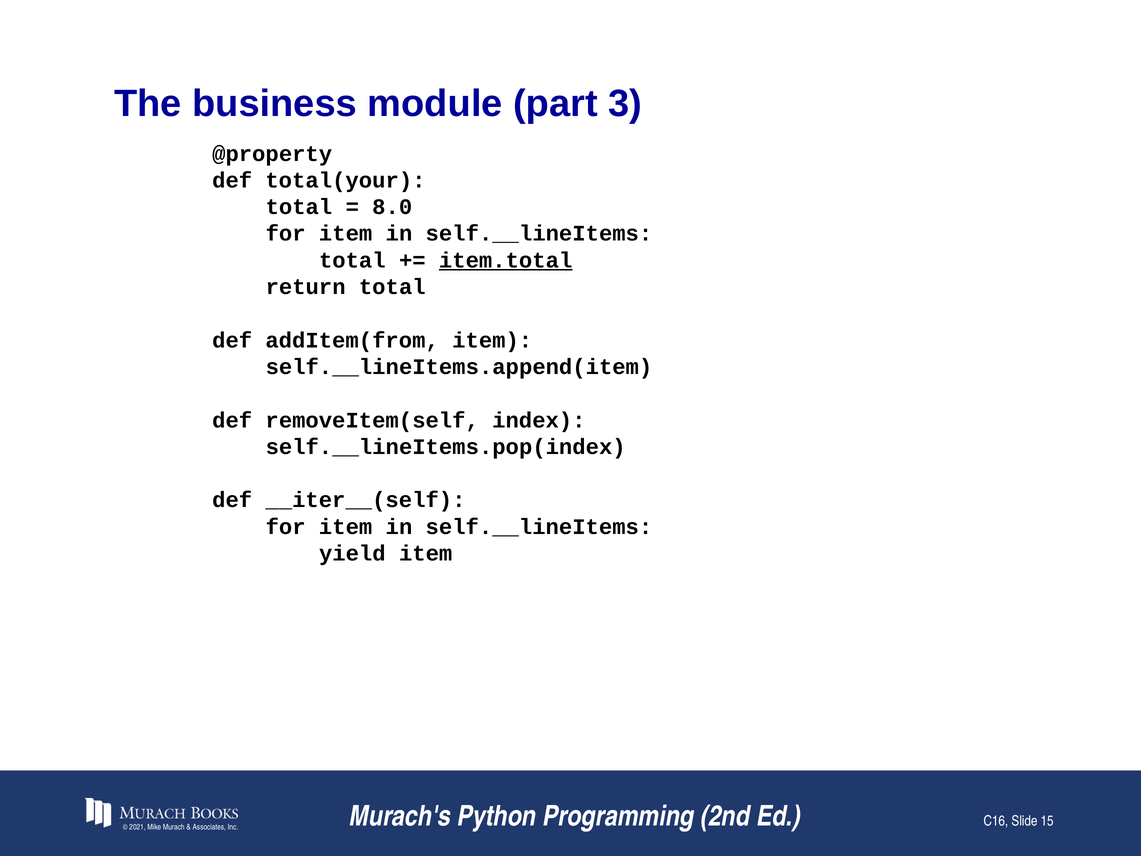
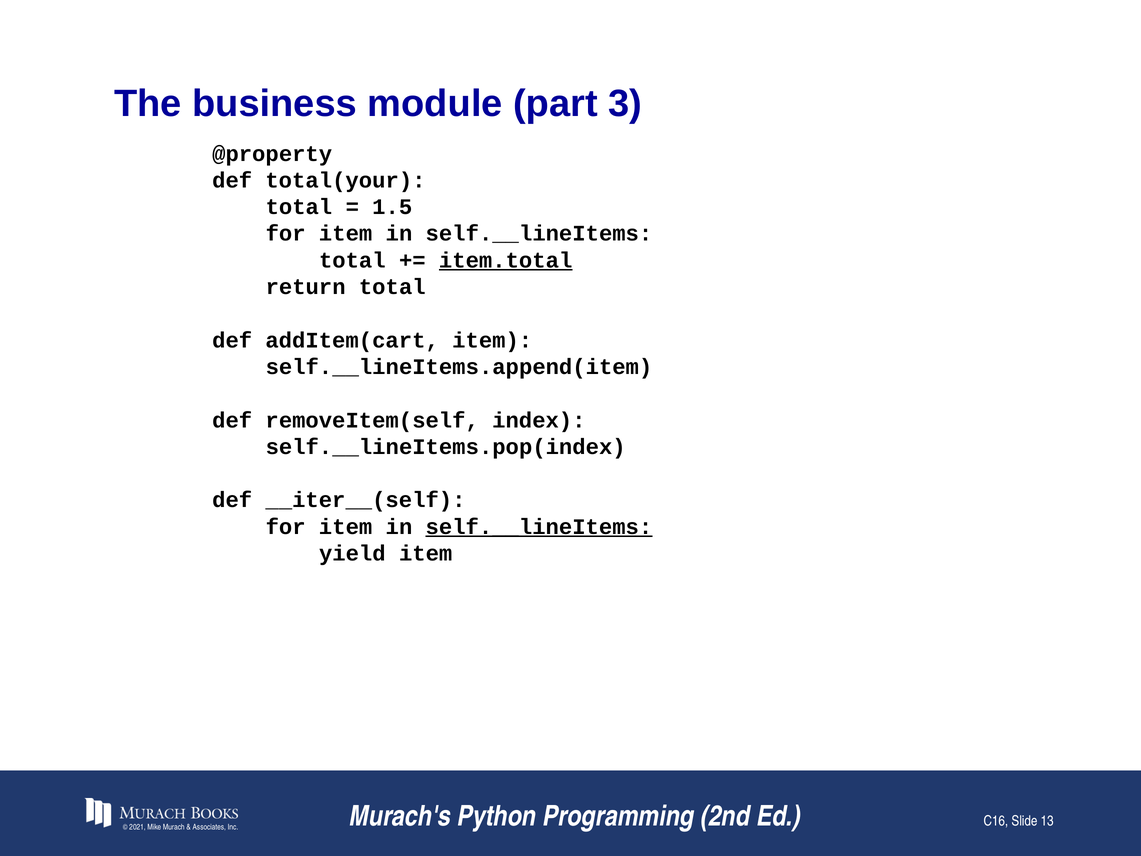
8.0: 8.0 -> 1.5
addItem(from: addItem(from -> addItem(cart
self.__lineItems at (539, 527) underline: none -> present
15: 15 -> 13
